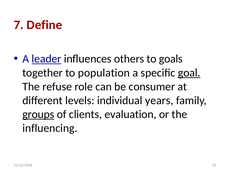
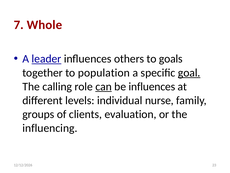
Define: Define -> Whole
refuse: refuse -> calling
can underline: none -> present
be consumer: consumer -> influences
years: years -> nurse
groups underline: present -> none
